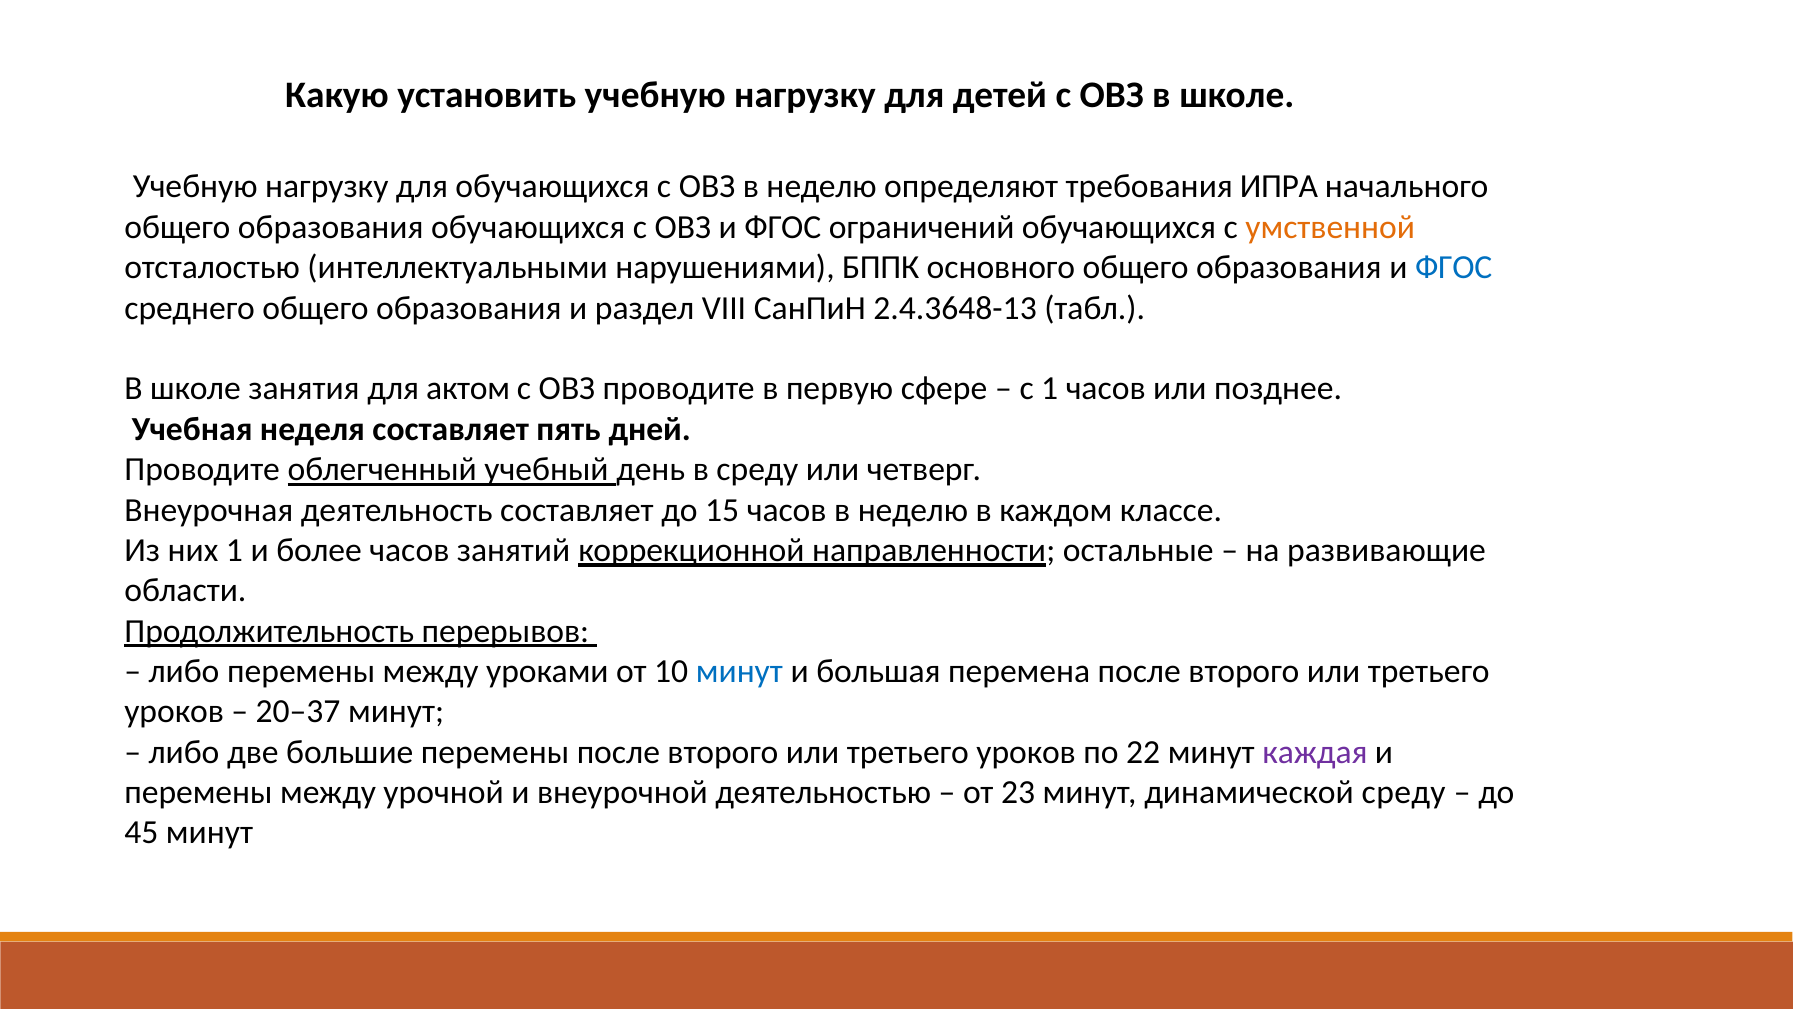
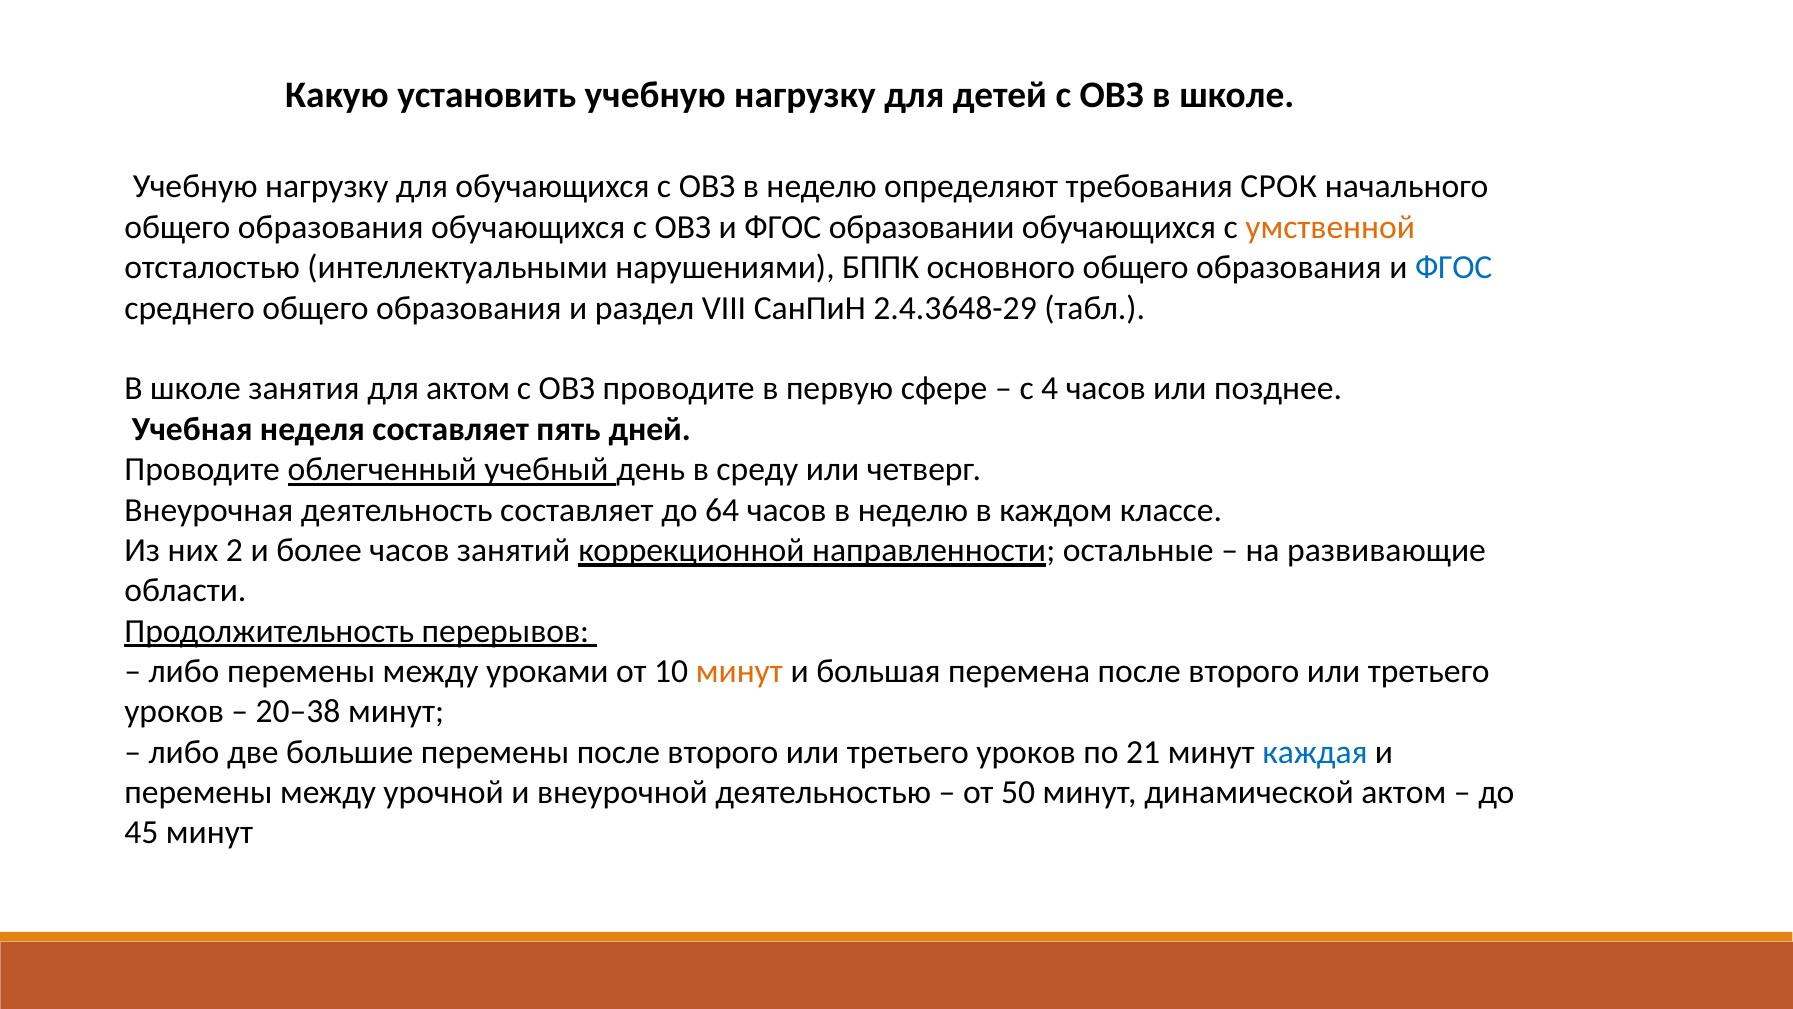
ИПРА: ИПРА -> СРОК
ограничений: ограничений -> образовании
2.4.3648-13: 2.4.3648-13 -> 2.4.3648-29
с 1: 1 -> 4
15: 15 -> 64
них 1: 1 -> 2
минут at (739, 671) colour: blue -> orange
20–37: 20–37 -> 20–38
22: 22 -> 21
каждая colour: purple -> blue
23: 23 -> 50
динамической среду: среду -> актом
